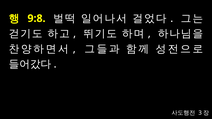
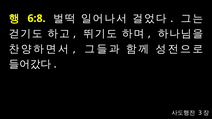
9:8: 9:8 -> 6:8
